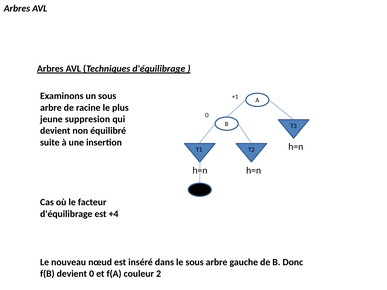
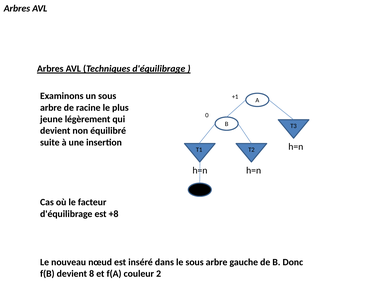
suppresion: suppresion -> légèrement
+4: +4 -> +8
devient 0: 0 -> 8
